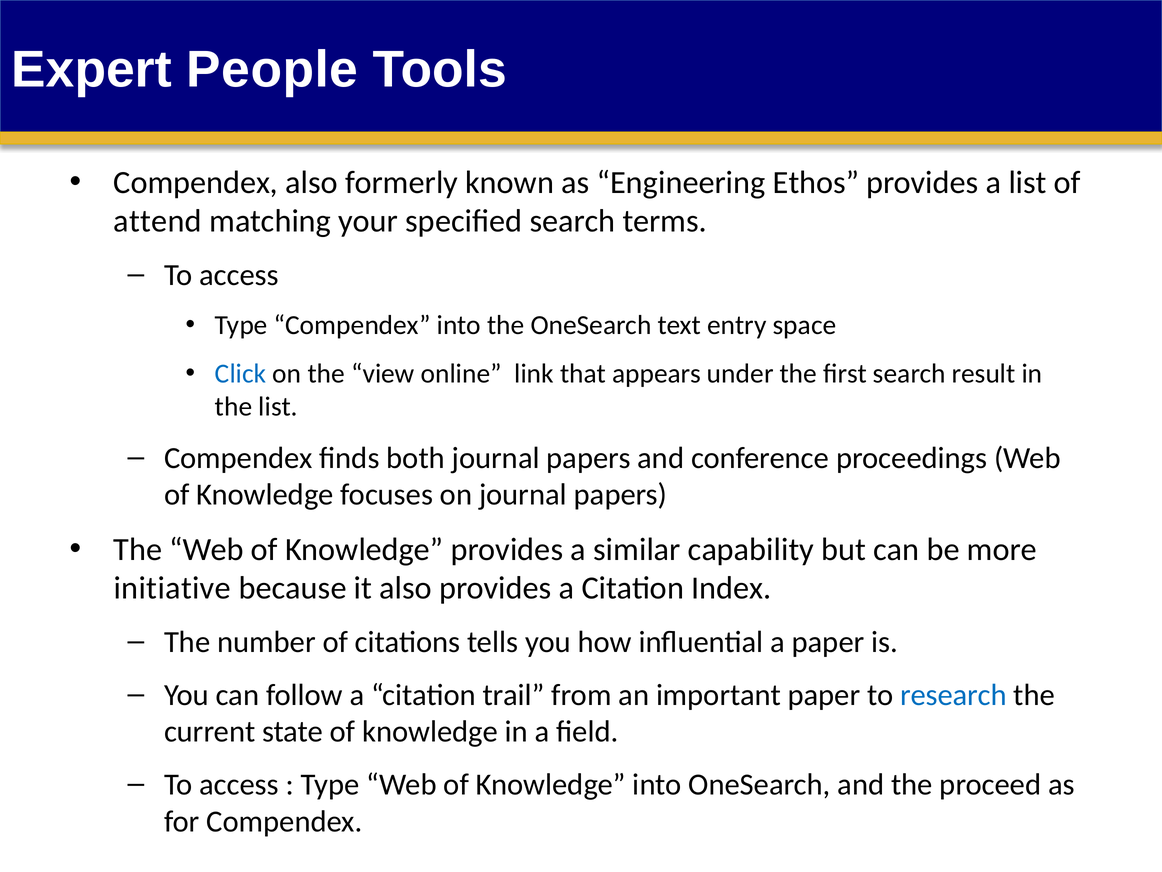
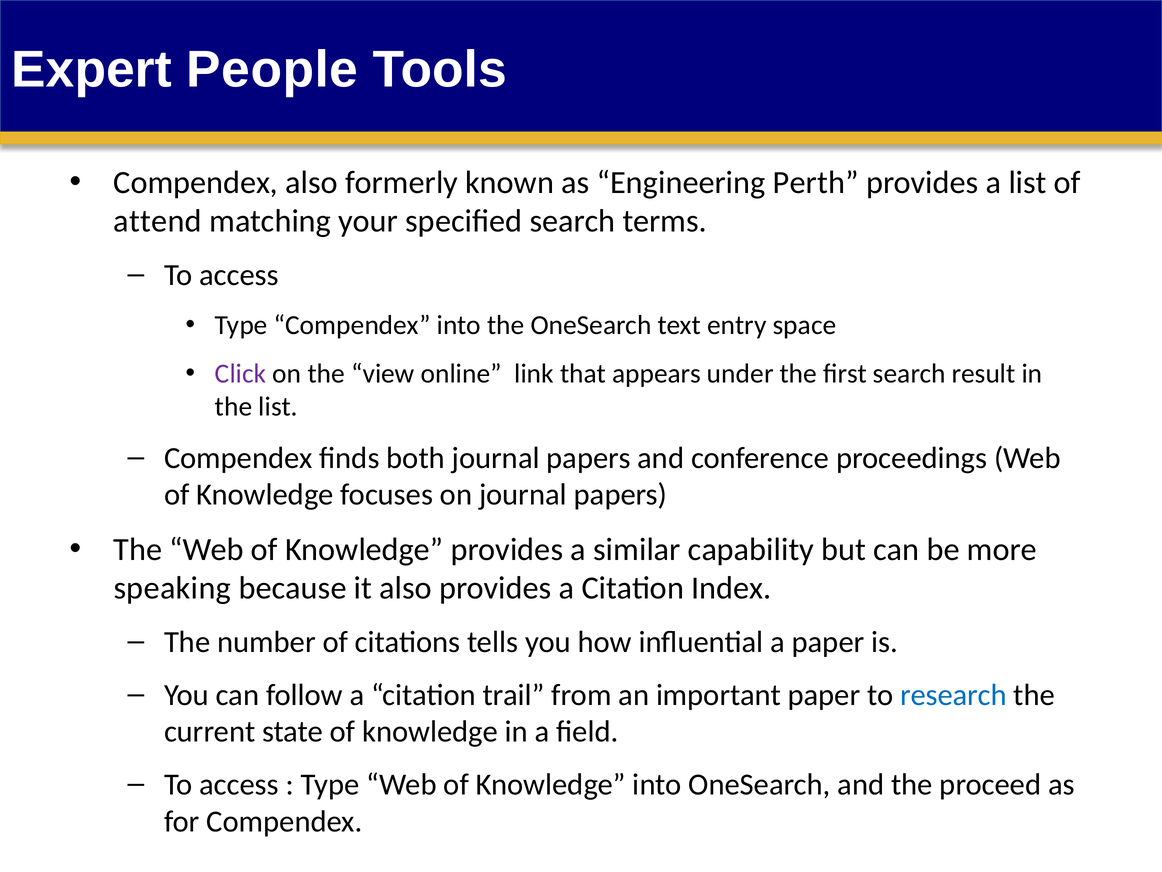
Ethos: Ethos -> Perth
Click colour: blue -> purple
initiative: initiative -> speaking
